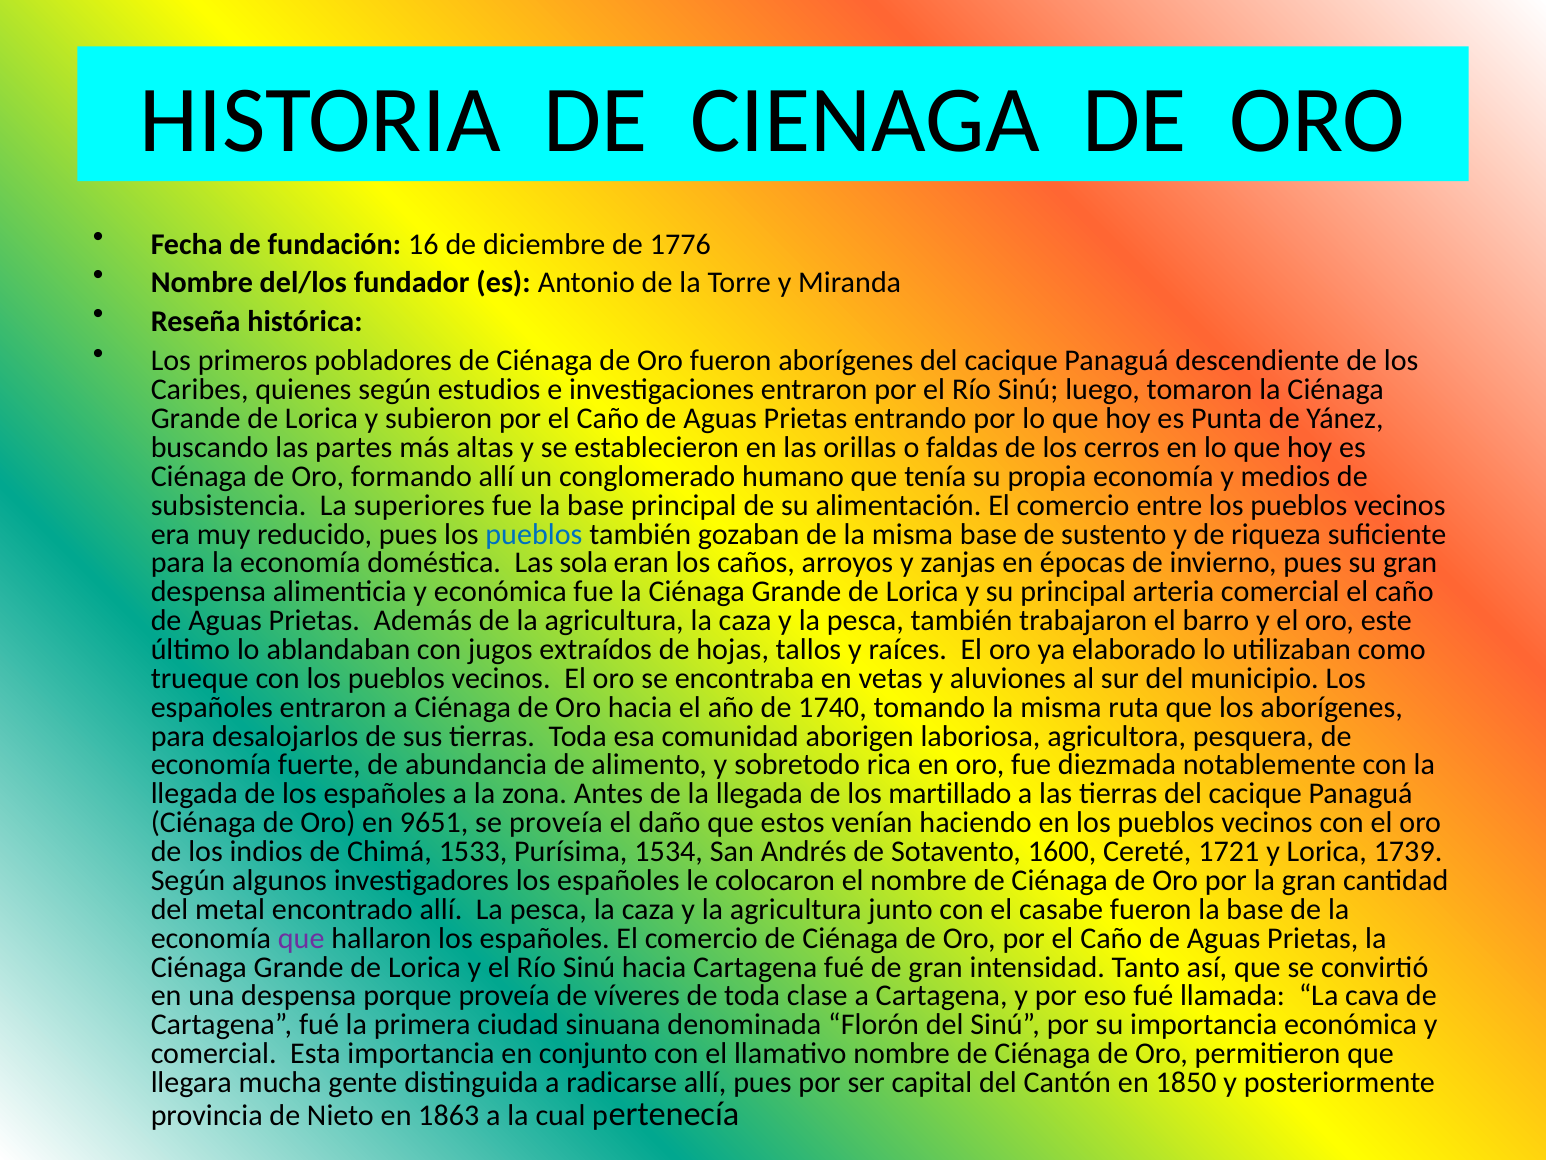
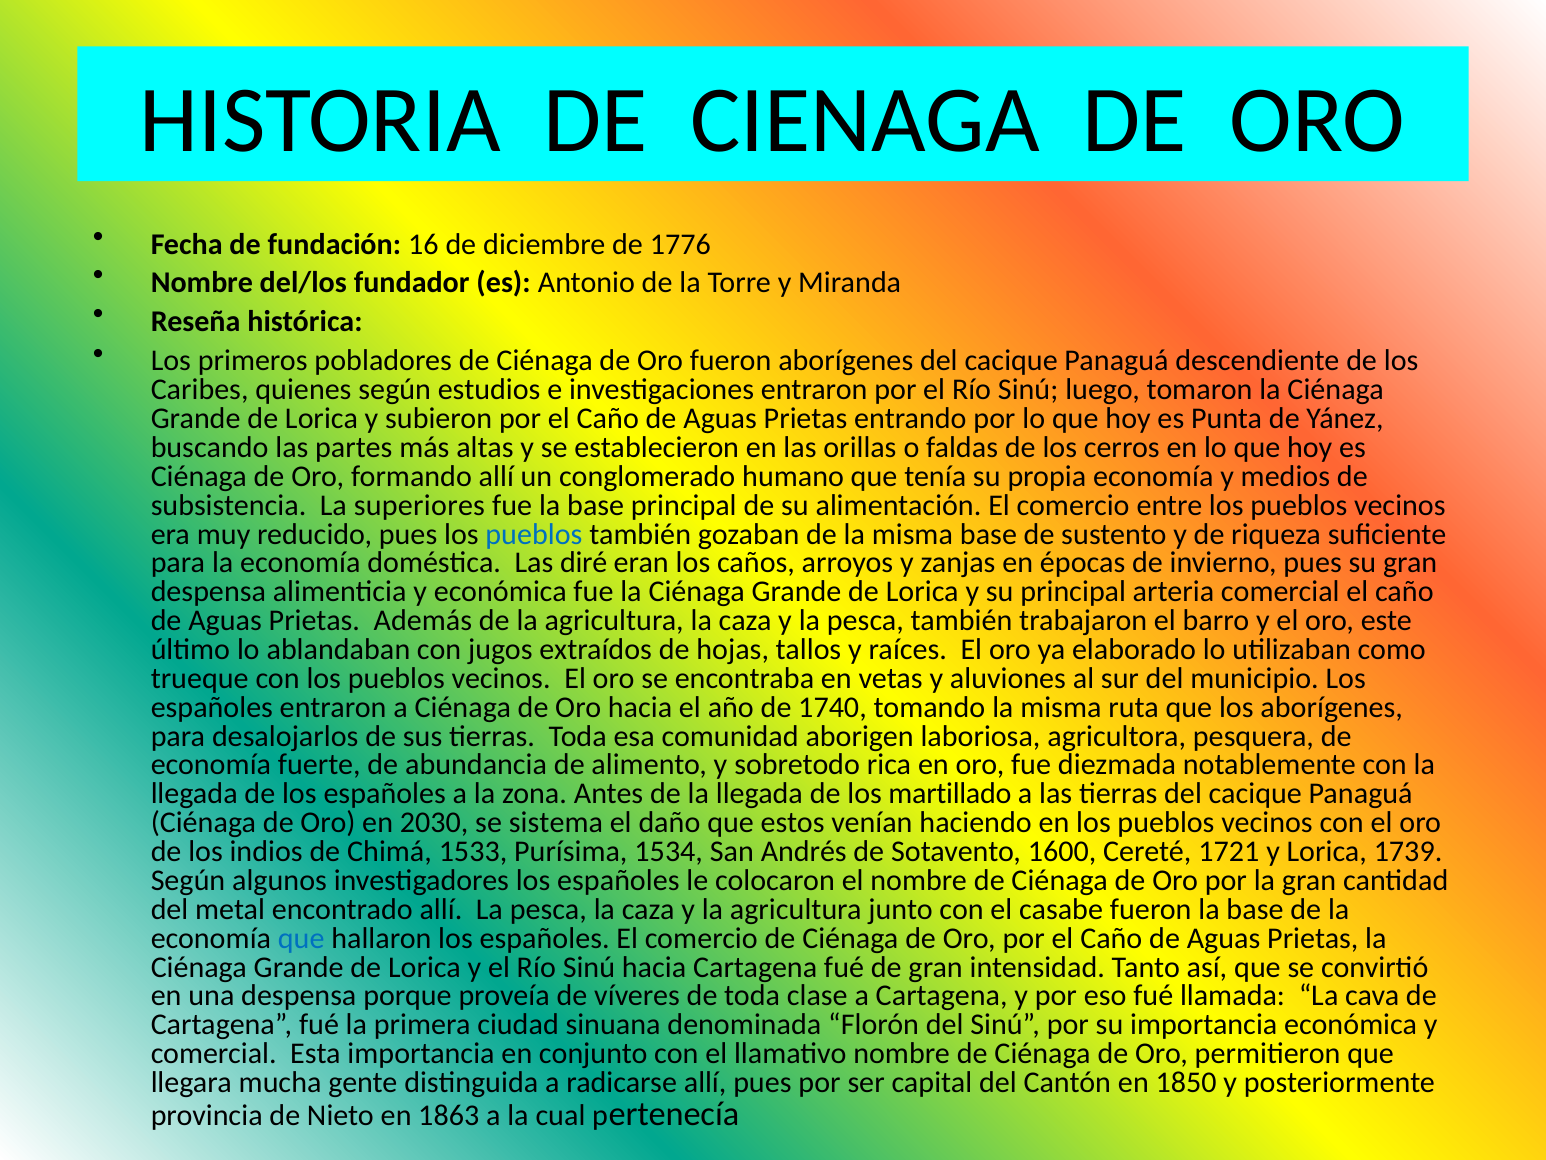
sola: sola -> diré
9651: 9651 -> 2030
se proveía: proveía -> sistema
que at (301, 938) colour: purple -> blue
